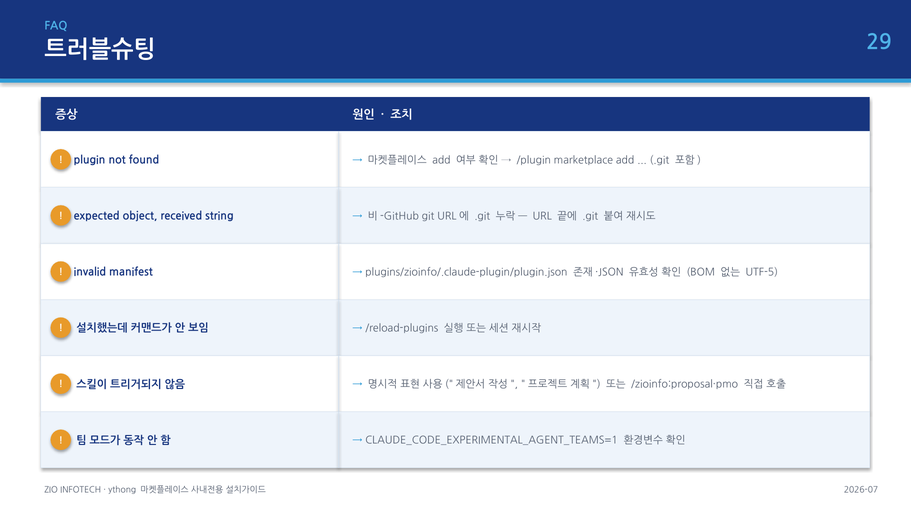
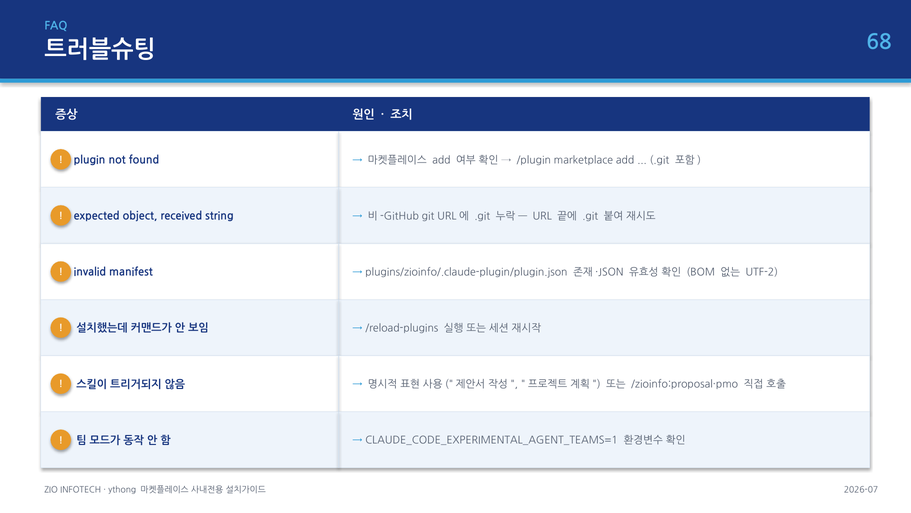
29: 29 -> 68
UTF-5: UTF-5 -> UTF-2
